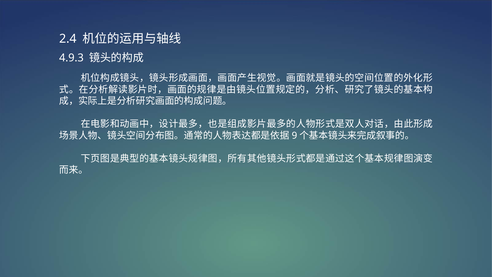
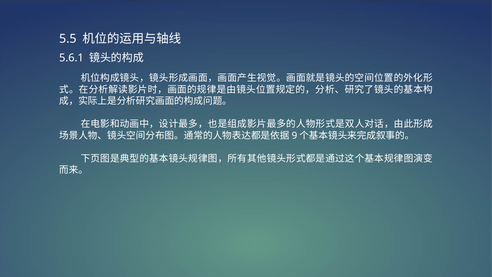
2.4: 2.4 -> 5.5
4.9.3: 4.9.3 -> 5.6.1
